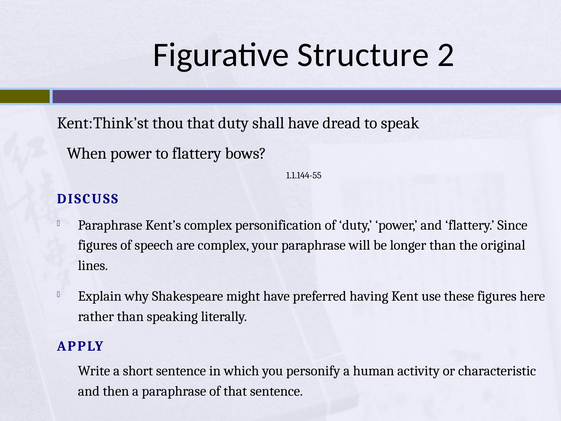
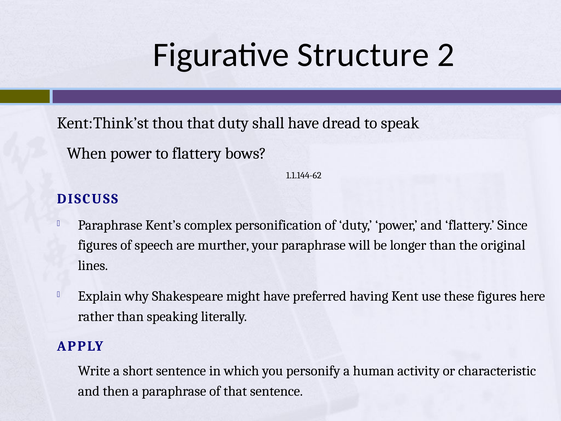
1.1.144-55: 1.1.144-55 -> 1.1.144-62
are complex: complex -> murther
